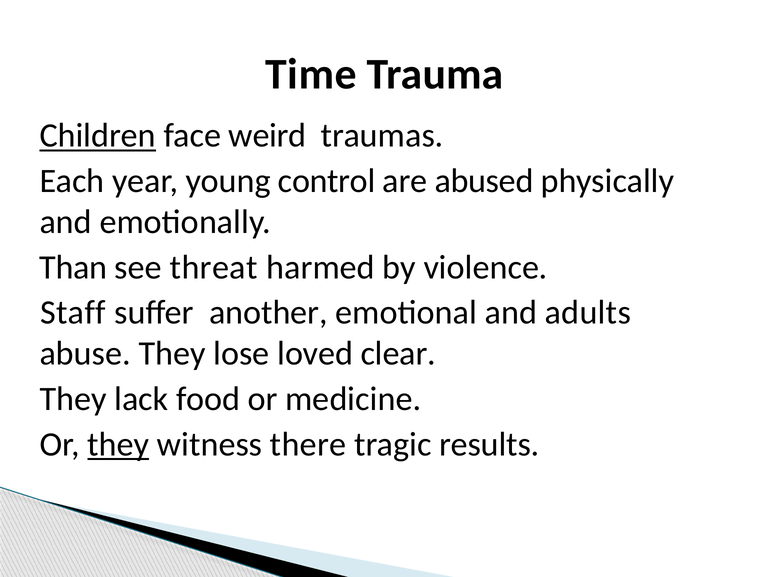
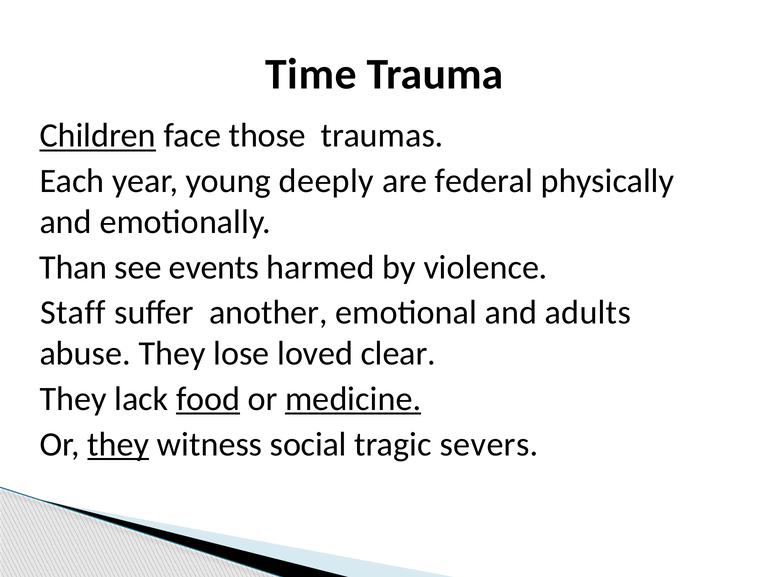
weird: weird -> those
control: control -> deeply
abused: abused -> federal
threat: threat -> events
food underline: none -> present
medicine underline: none -> present
there: there -> social
results: results -> severs
